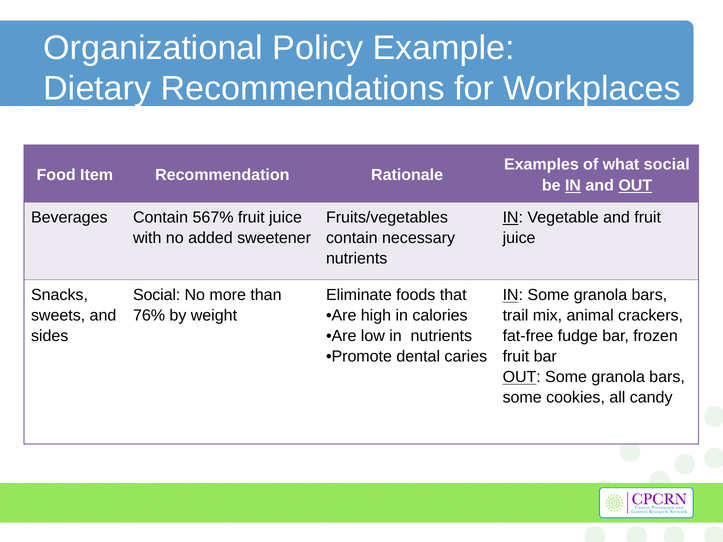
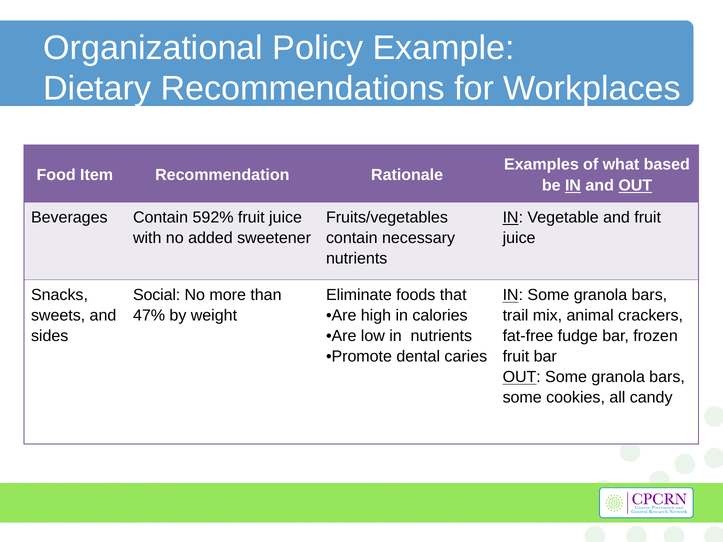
what social: social -> based
567%: 567% -> 592%
76%: 76% -> 47%
